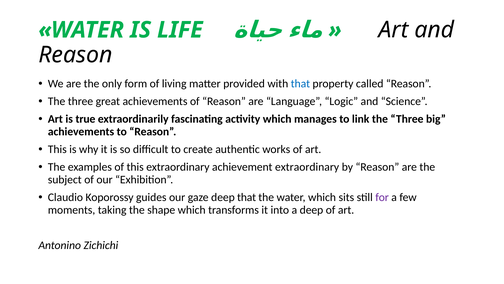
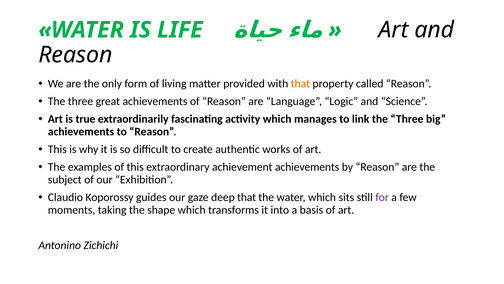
that at (300, 84) colour: blue -> orange
achievement extraordinary: extraordinary -> achievements
a deep: deep -> basis
